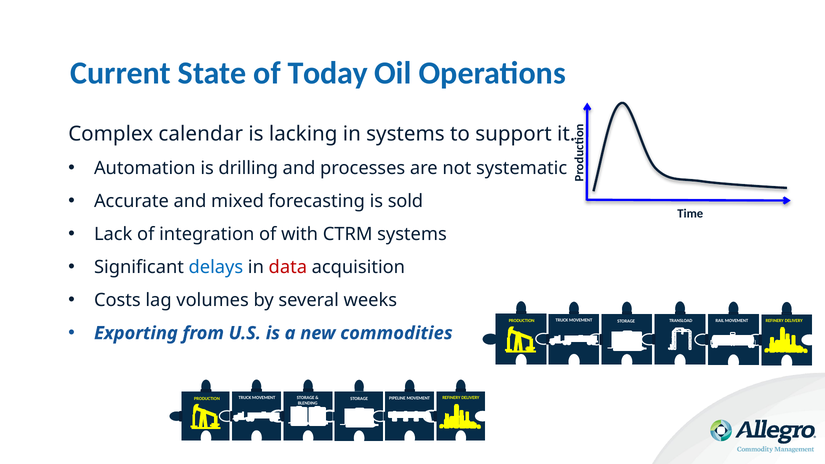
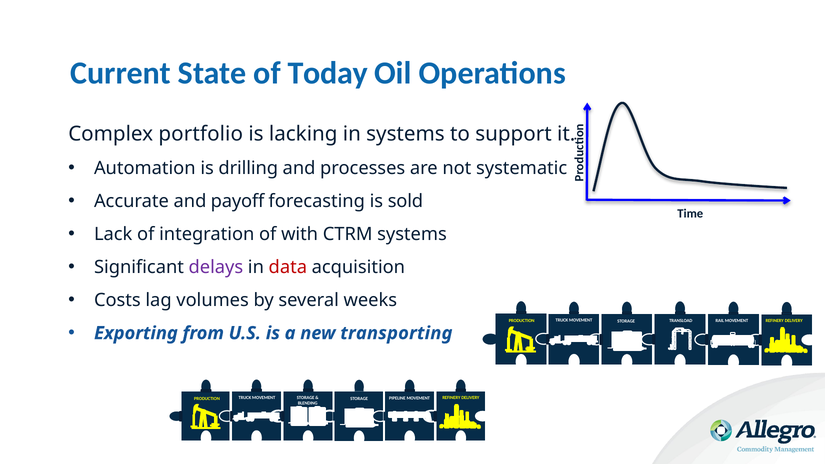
calendar: calendar -> portfolio
mixed: mixed -> payoff
delays colour: blue -> purple
commodities: commodities -> transporting
